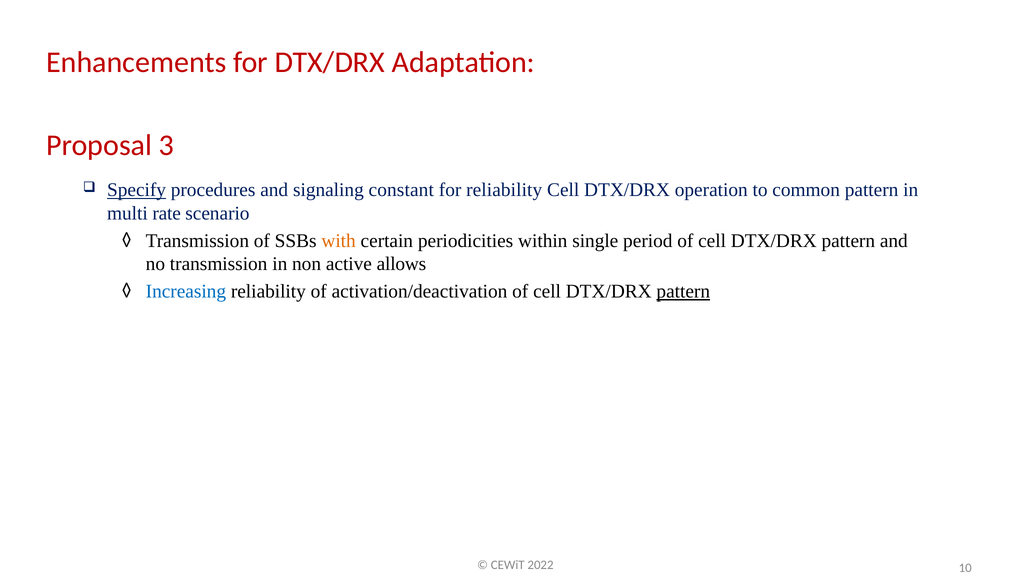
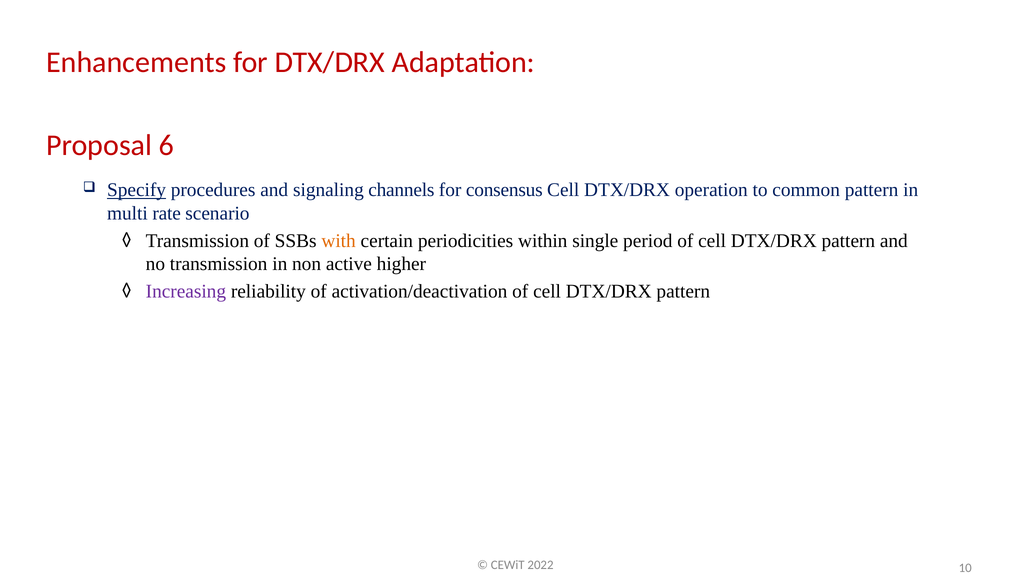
3: 3 -> 6
constant: constant -> channels
for reliability: reliability -> consensus
allows: allows -> higher
Increasing colour: blue -> purple
pattern at (683, 291) underline: present -> none
